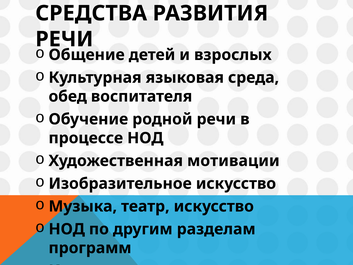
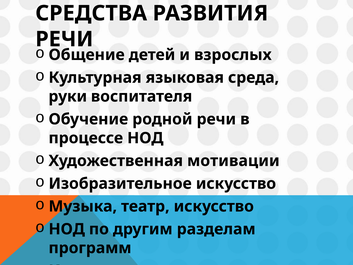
обед: обед -> руки
